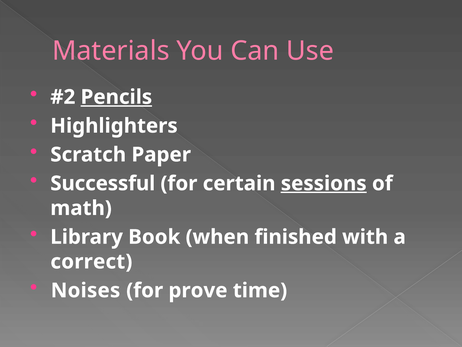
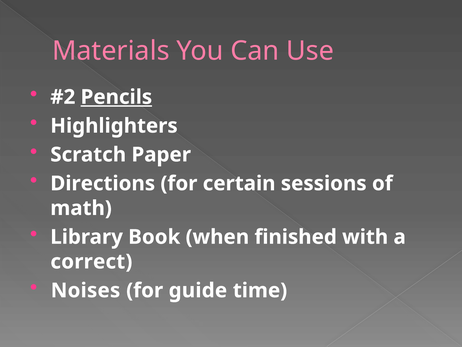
Successful: Successful -> Directions
sessions underline: present -> none
prove: prove -> guide
